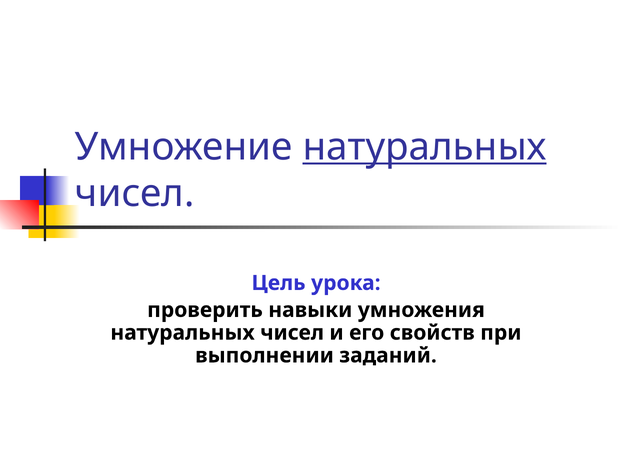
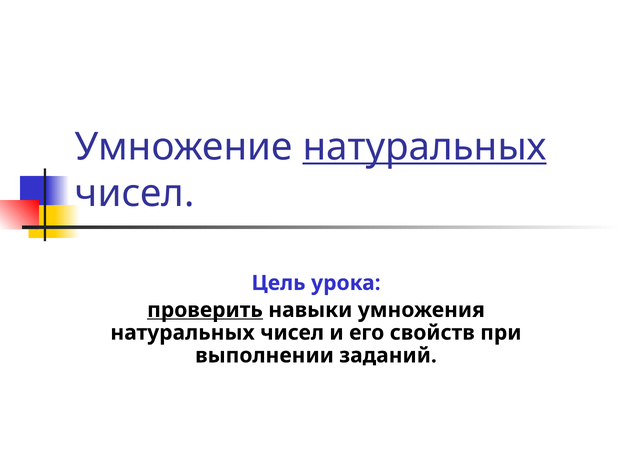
проверить underline: none -> present
